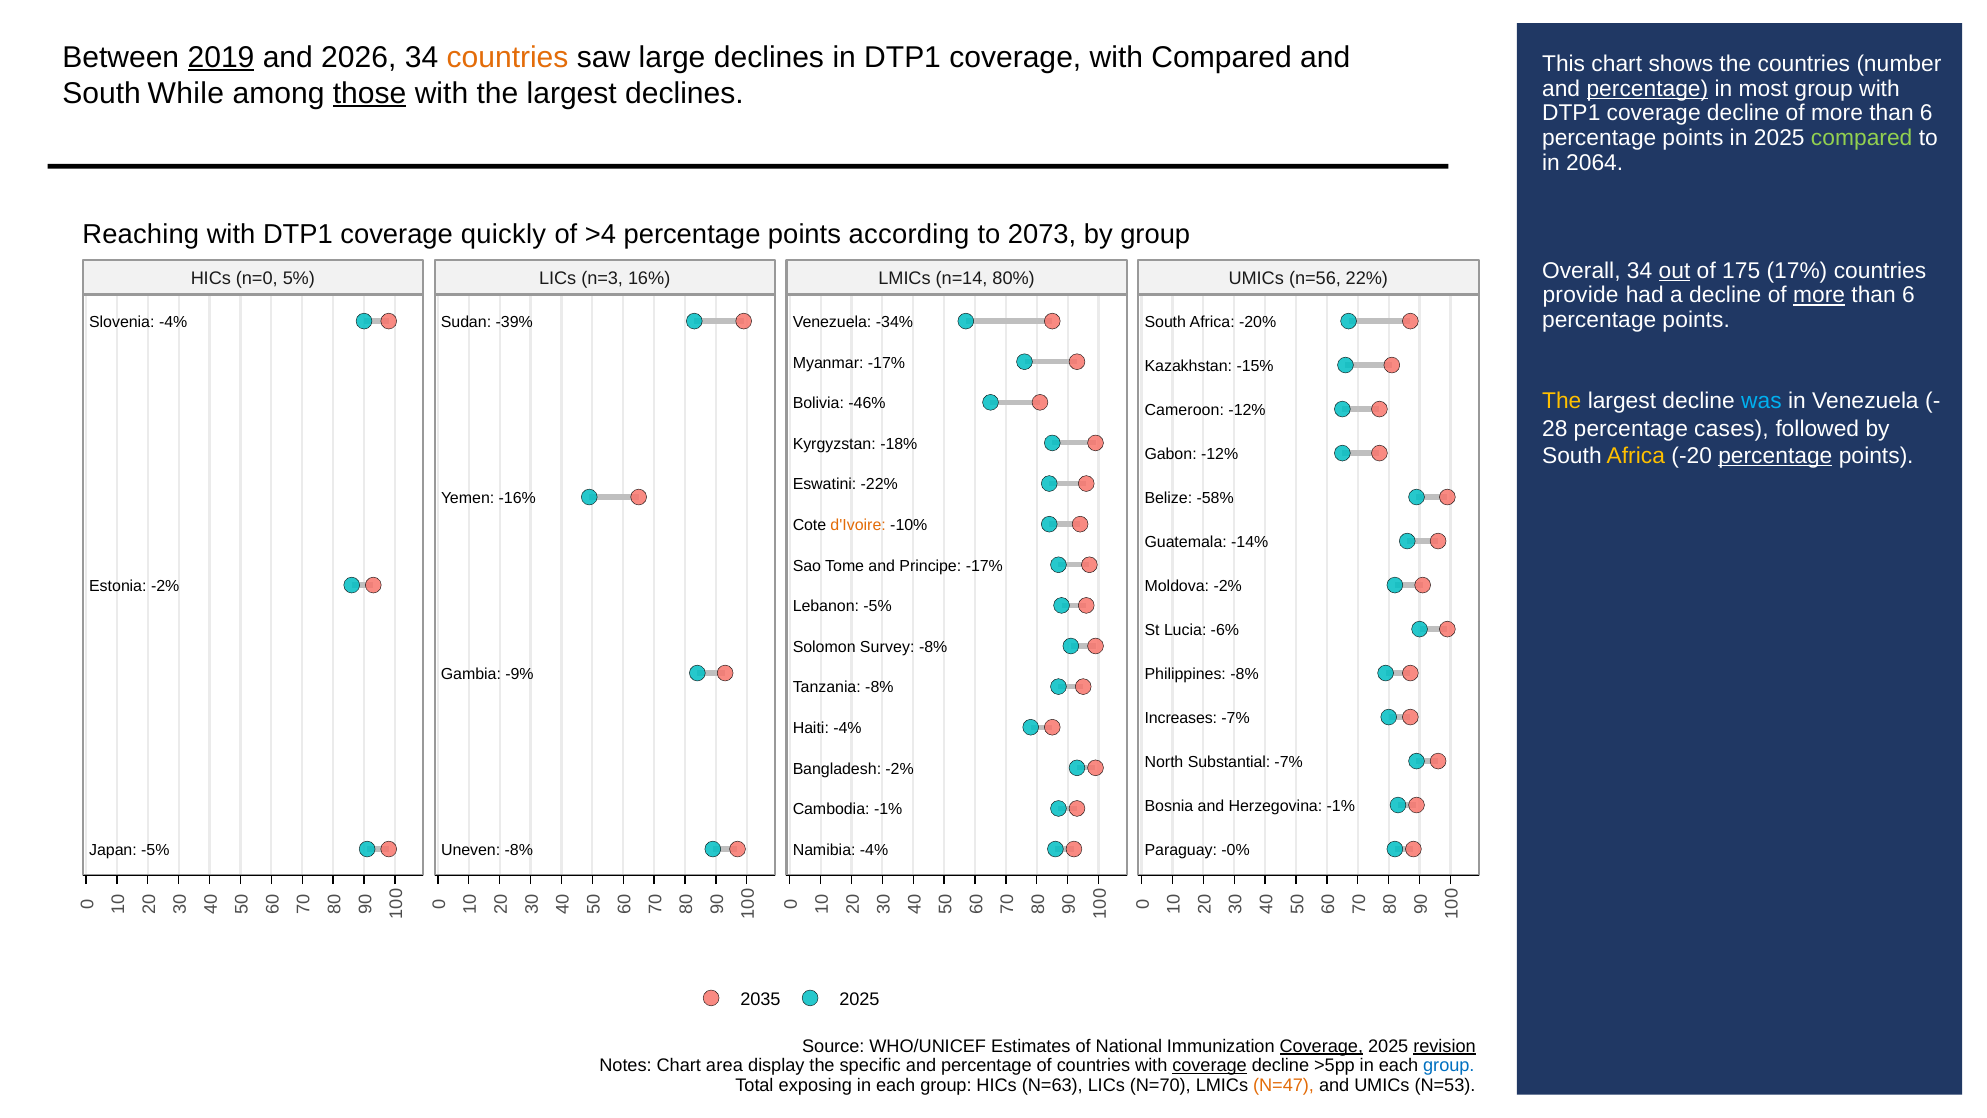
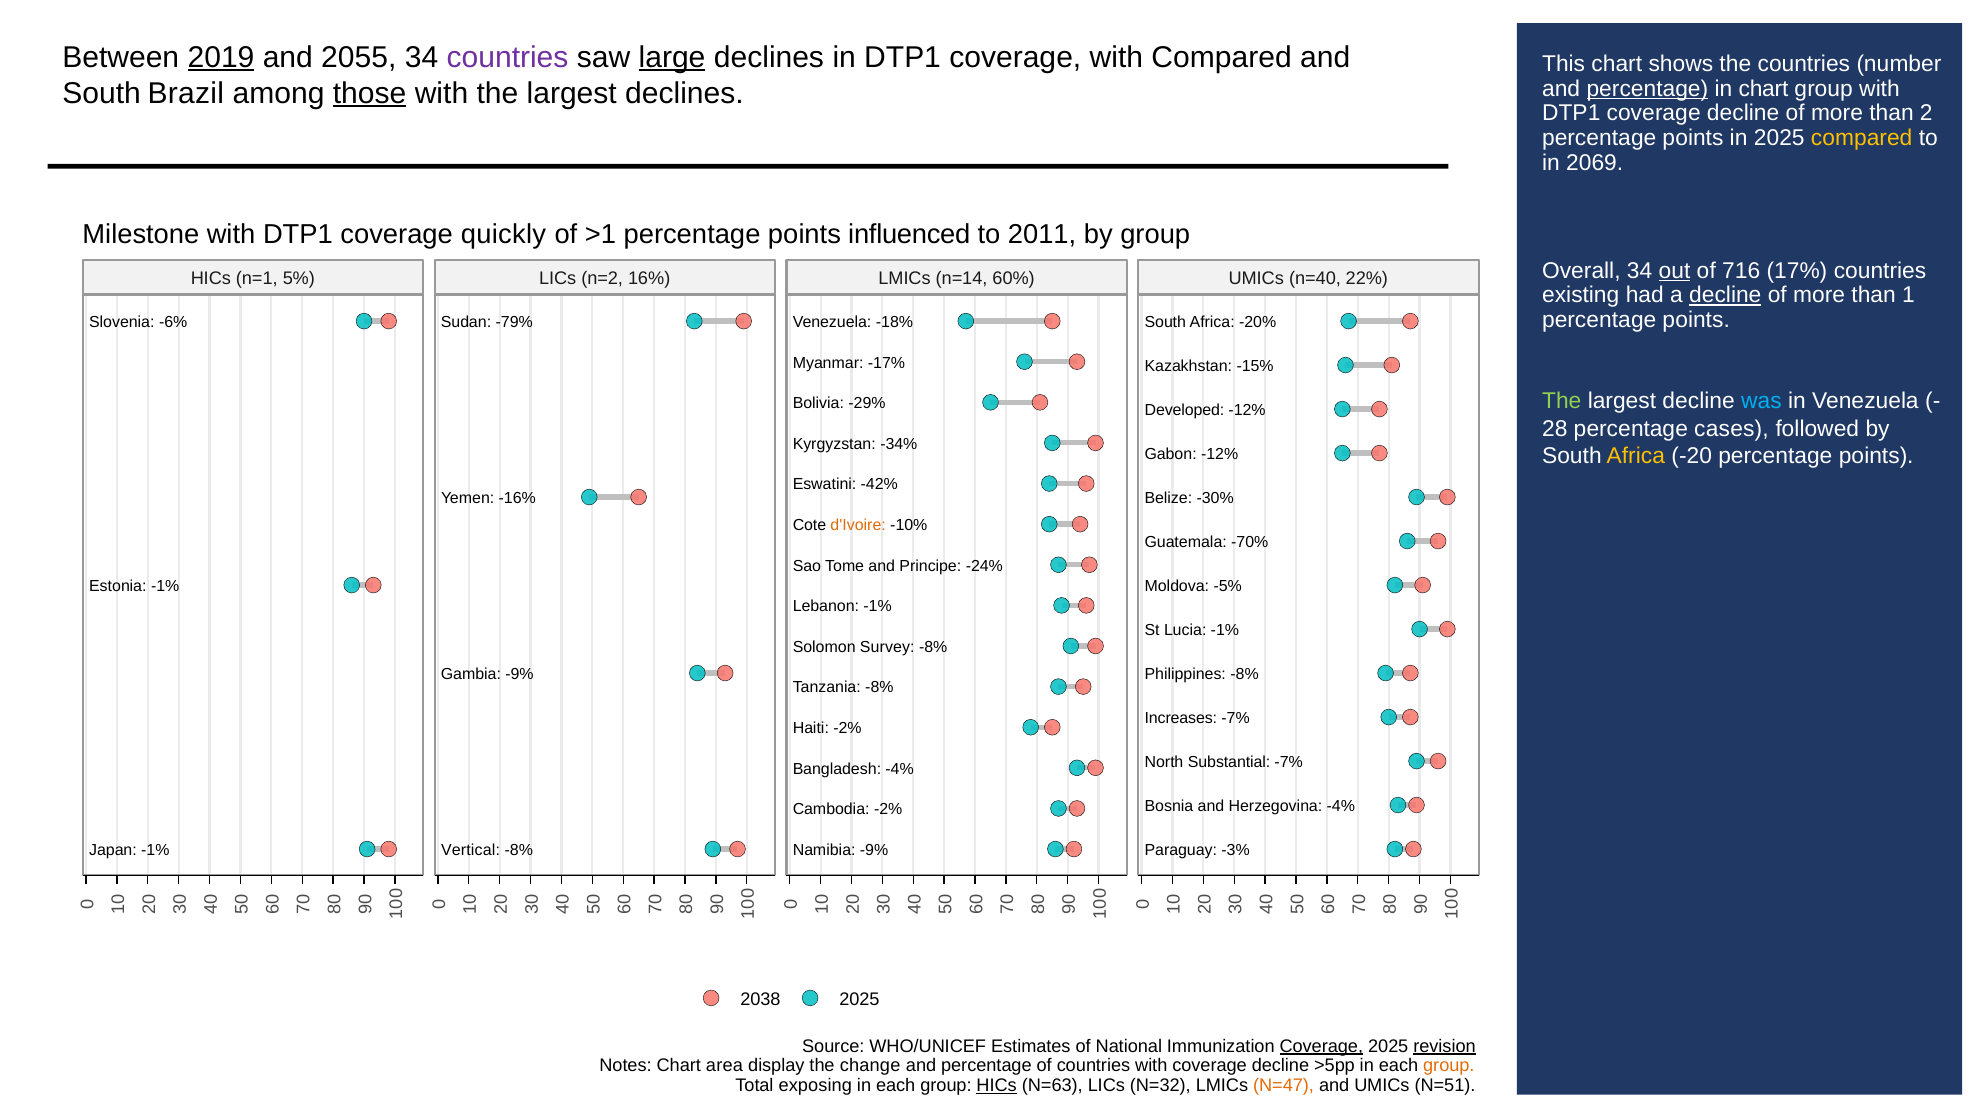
2026: 2026 -> 2055
countries at (508, 57) colour: orange -> purple
large underline: none -> present
in most: most -> chart
While: While -> Brazil
6 at (1926, 113): 6 -> 2
compared at (1862, 138) colour: light green -> yellow
2064: 2064 -> 2069
Reaching: Reaching -> Milestone
>4: >4 -> >1
according: according -> influenced
2073: 2073 -> 2011
175: 175 -> 716
n=0: n=0 -> n=1
n=3: n=3 -> n=2
80%: 80% -> 60%
n=56: n=56 -> n=40
provide: provide -> existing
decline at (1725, 295) underline: none -> present
more at (1819, 295) underline: present -> none
6 at (1909, 295): 6 -> 1
Slovenia -4%: -4% -> -6%
-39%: -39% -> -79%
-34%: -34% -> -18%
The at (1562, 401) colour: yellow -> light green
-46%: -46% -> -29%
Cameroon: Cameroon -> Developed
-18%: -18% -> -34%
percentage at (1775, 456) underline: present -> none
-22%: -22% -> -42%
-58%: -58% -> -30%
-14%: -14% -> -70%
Principe -17%: -17% -> -24%
Estonia -2%: -2% -> -1%
Moldova -2%: -2% -> -5%
Lebanon -5%: -5% -> -1%
Lucia -6%: -6% -> -1%
Haiti -4%: -4% -> -2%
Bangladesh -2%: -2% -> -4%
Herzegovina -1%: -1% -> -4%
Cambodia -1%: -1% -> -2%
Japan -5%: -5% -> -1%
Uneven: Uneven -> Vertical
Namibia -4%: -4% -> -9%
-0%: -0% -> -3%
2035: 2035 -> 2038
specific: specific -> change
coverage at (1210, 1066) underline: present -> none
group at (1449, 1066) colour: blue -> orange
HICs at (997, 1085) underline: none -> present
N=70: N=70 -> N=32
N=53: N=53 -> N=51
